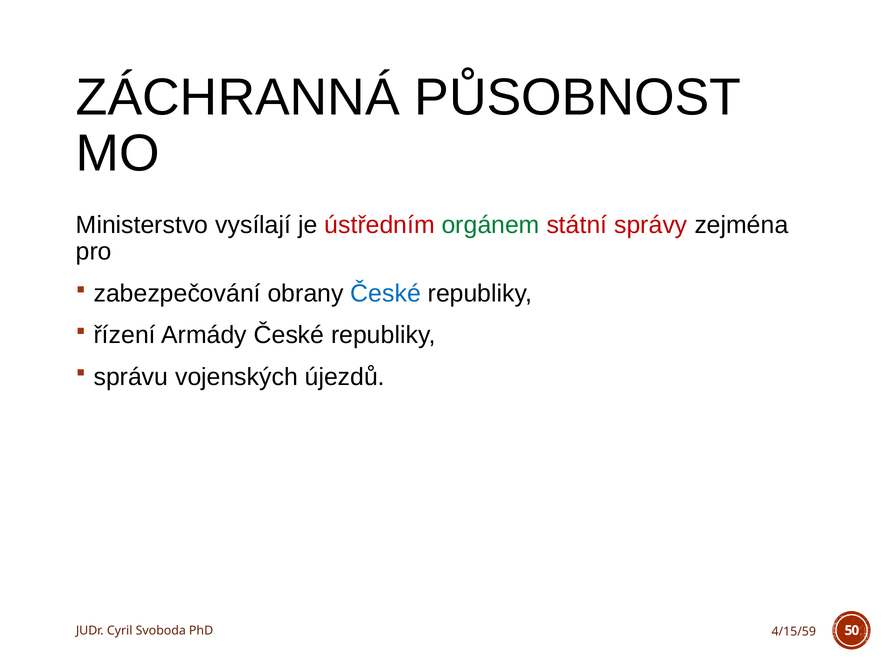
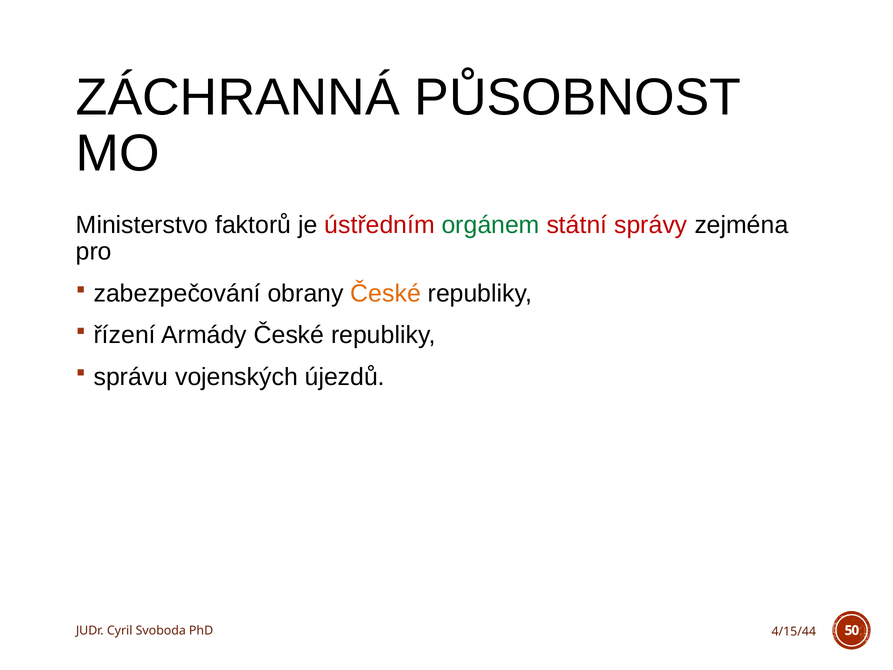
vysílají: vysílají -> faktorů
České at (386, 293) colour: blue -> orange
4/15/59: 4/15/59 -> 4/15/44
